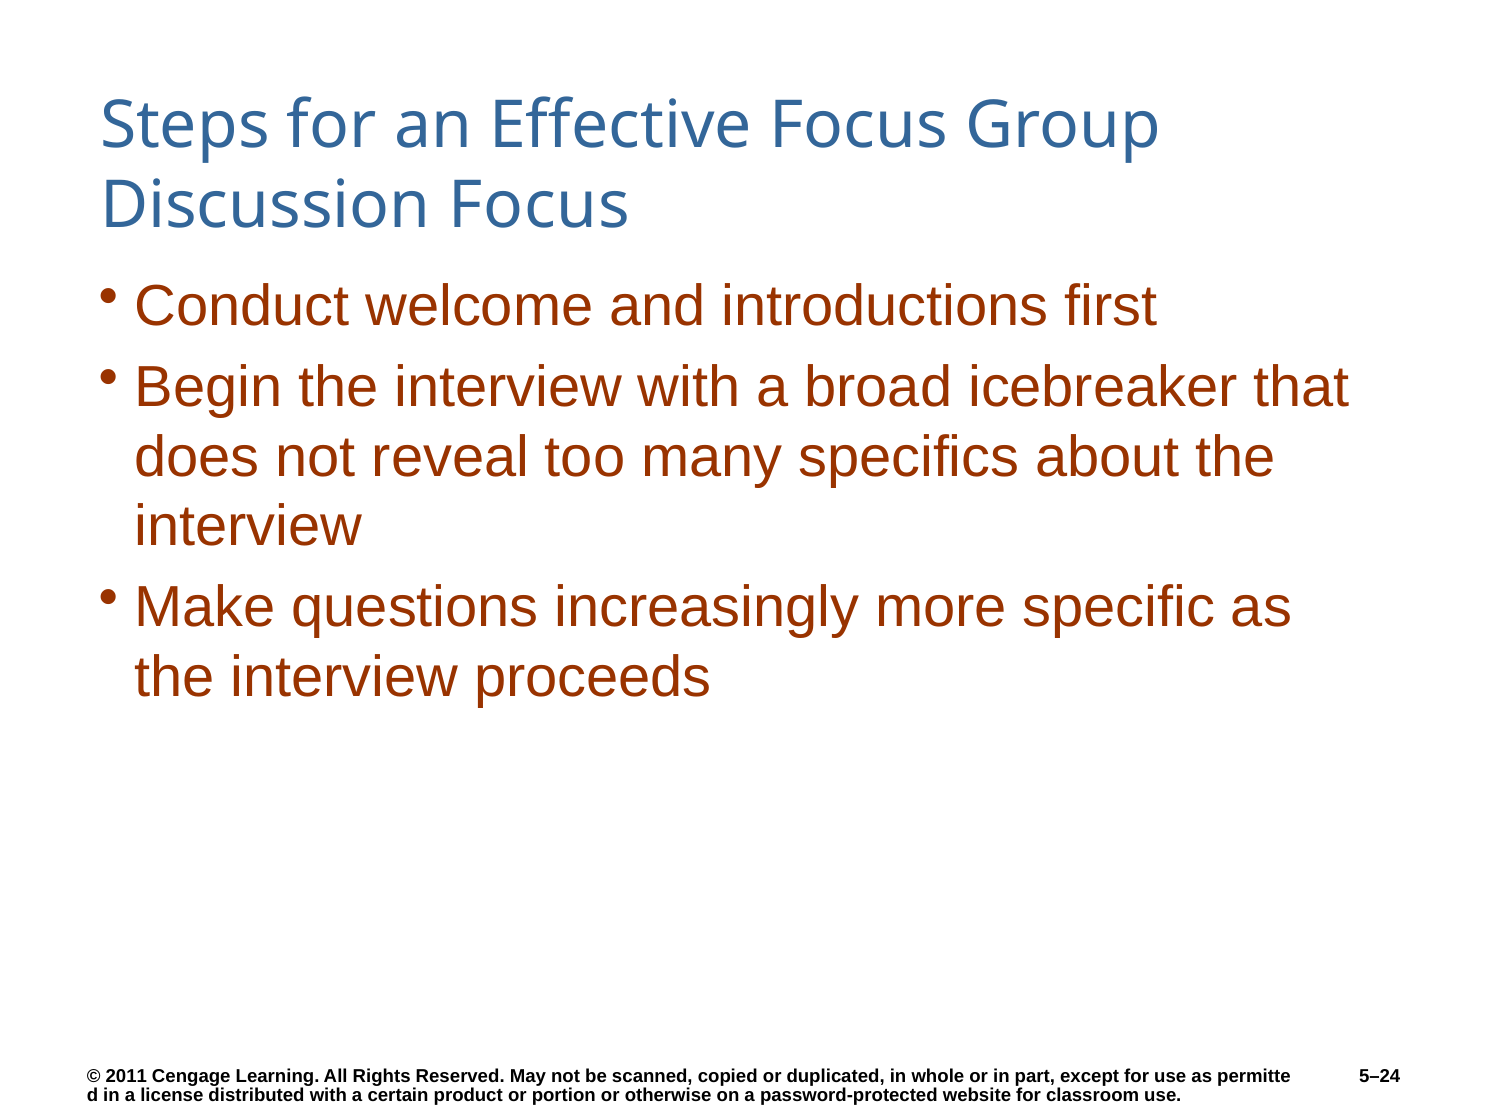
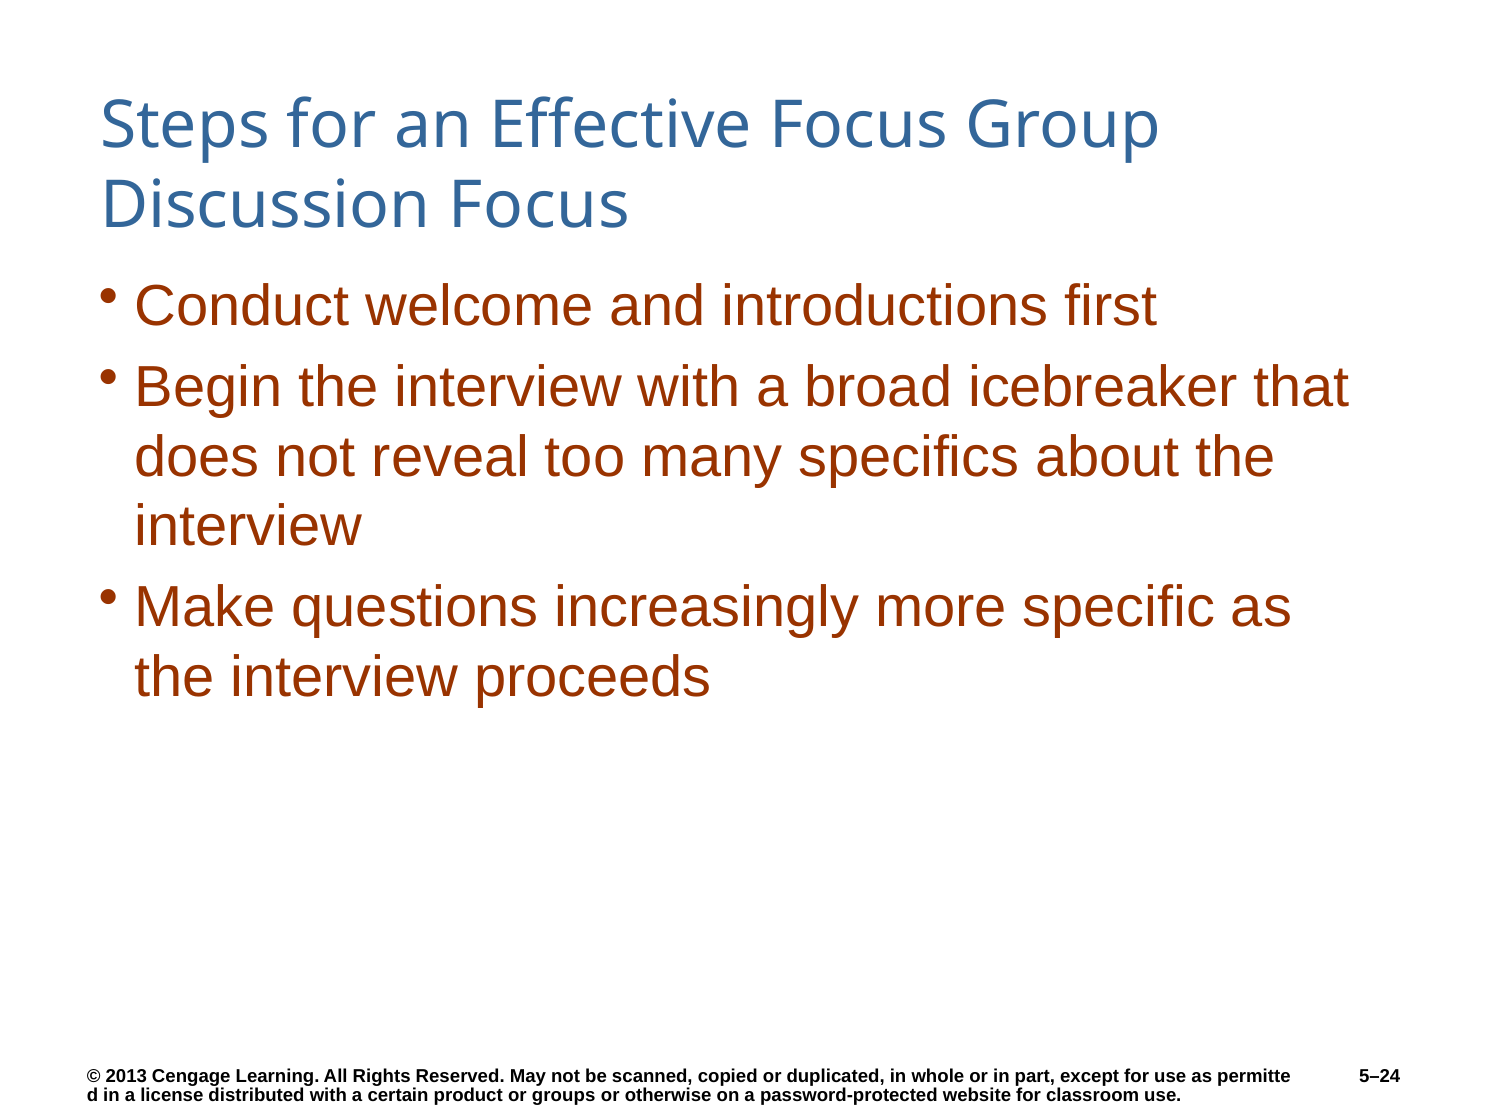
2011: 2011 -> 2013
portion: portion -> groups
